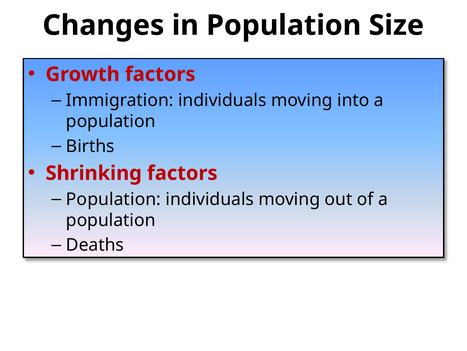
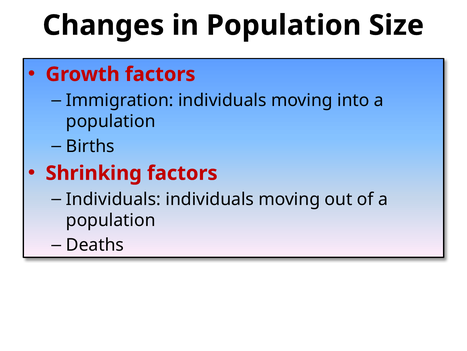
Population at (113, 199): Population -> Individuals
